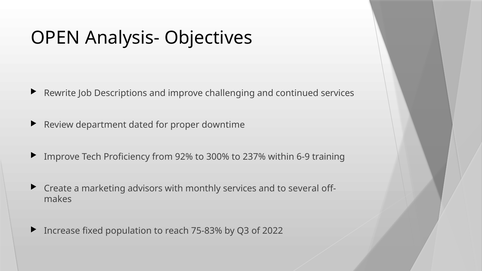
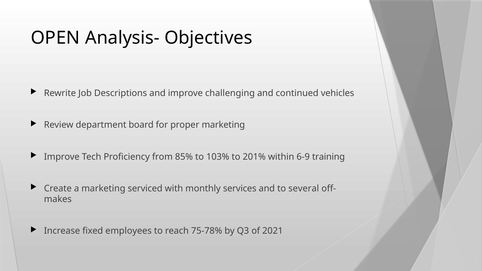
continued services: services -> vehicles
dated: dated -> board
proper downtime: downtime -> marketing
92%: 92% -> 85%
300%: 300% -> 103%
237%: 237% -> 201%
advisors: advisors -> serviced
population: population -> employees
75-83%: 75-83% -> 75-78%
2022: 2022 -> 2021
